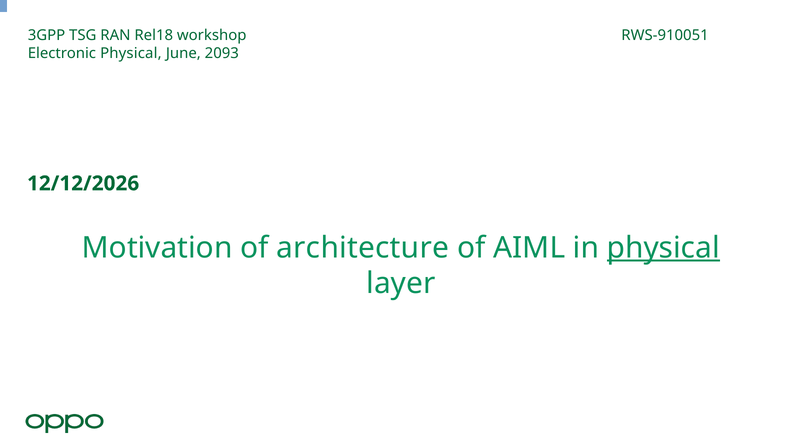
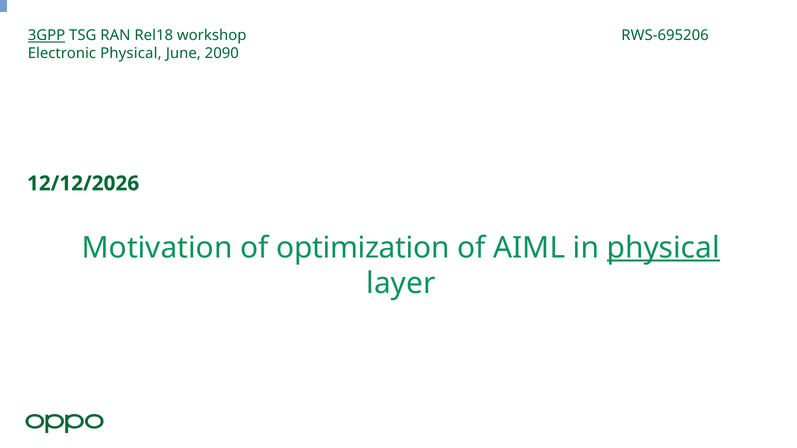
3GPP underline: none -> present
RWS-910051: RWS-910051 -> RWS-695206
2093: 2093 -> 2090
architecture: architecture -> optimization
